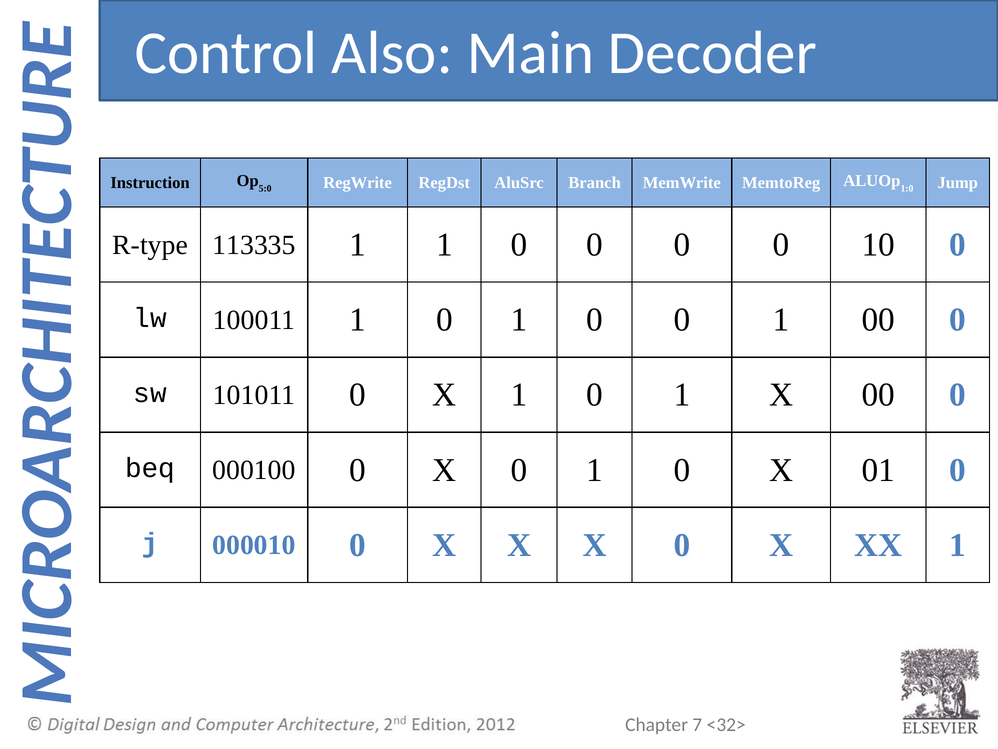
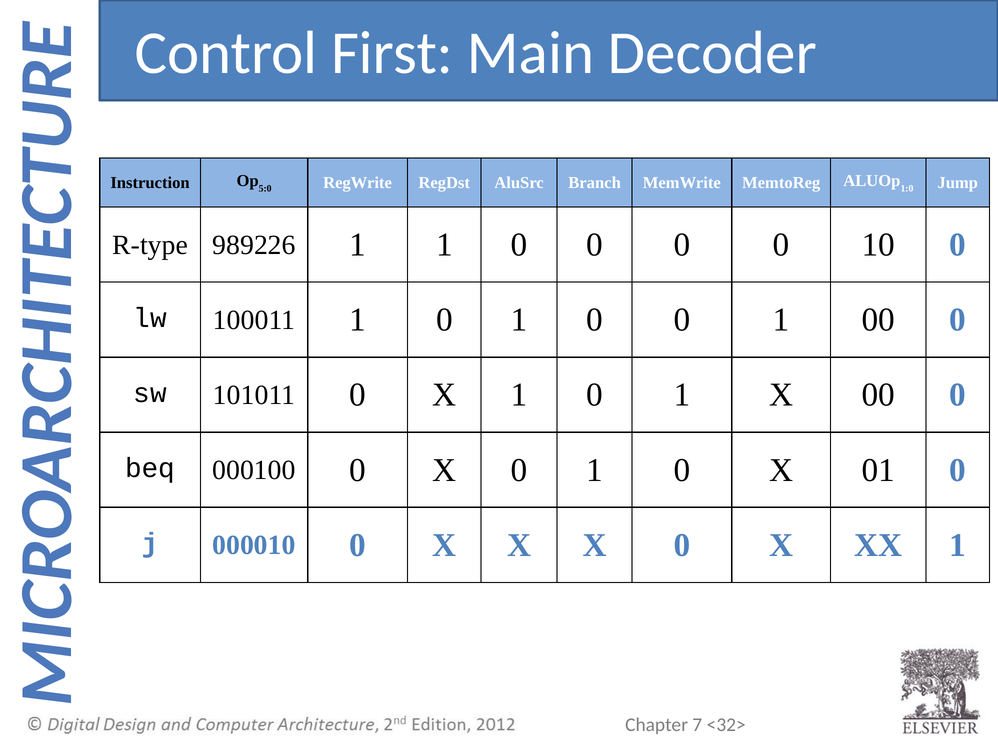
Also: Also -> First
113335: 113335 -> 989226
